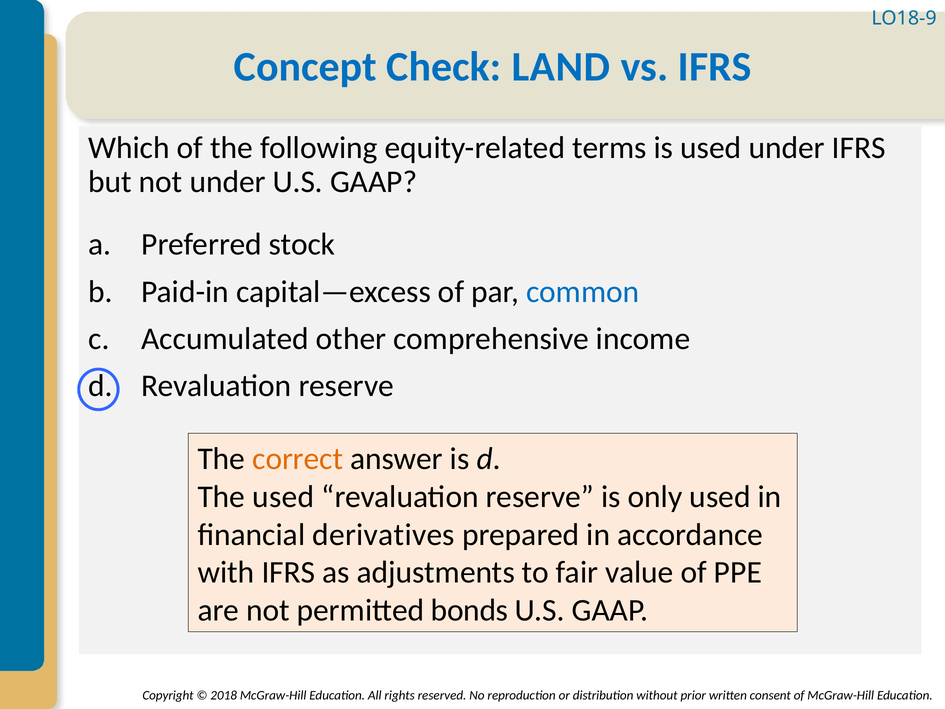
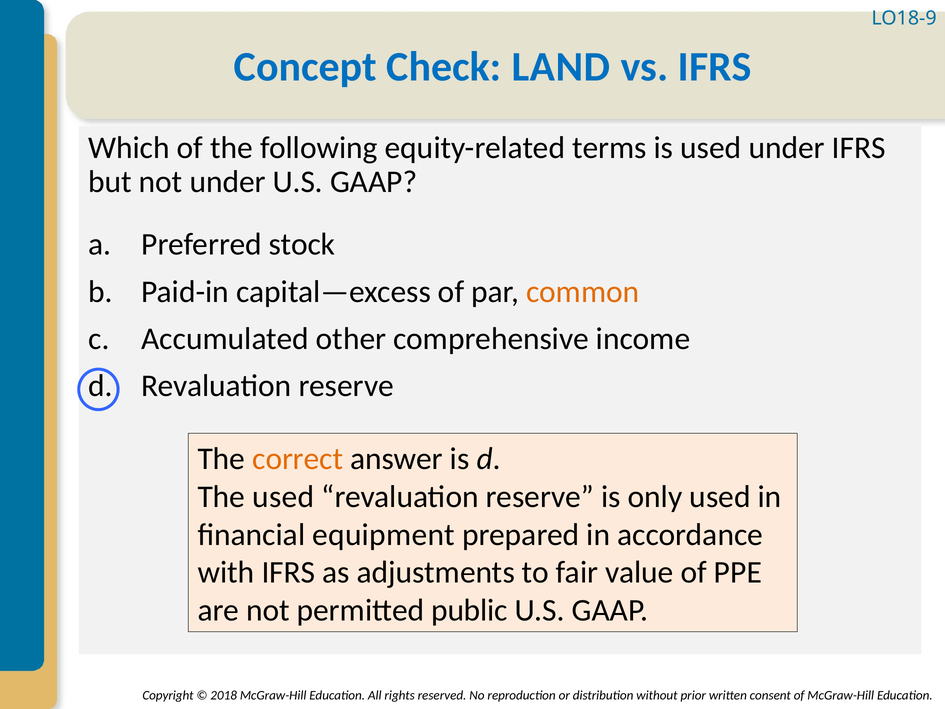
common colour: blue -> orange
derivatives: derivatives -> equipment
bonds: bonds -> public
